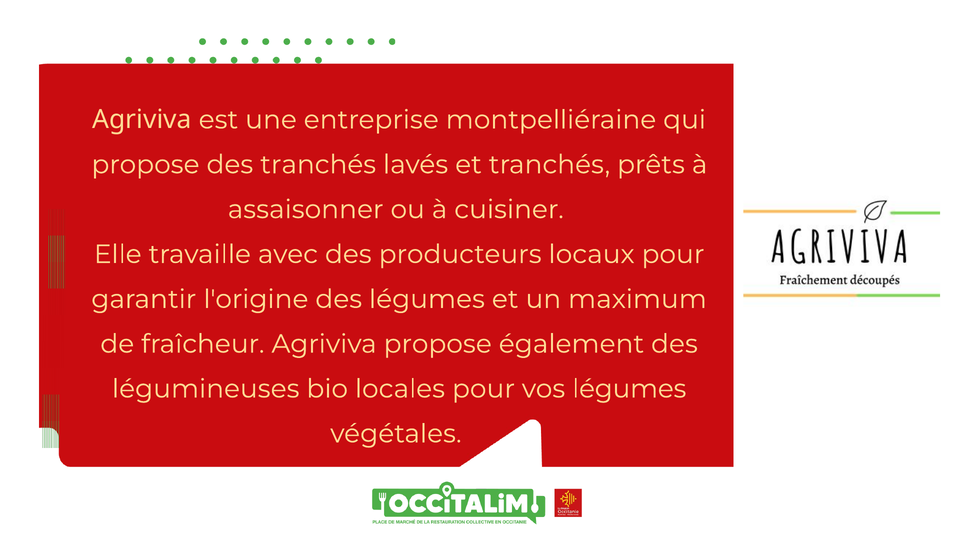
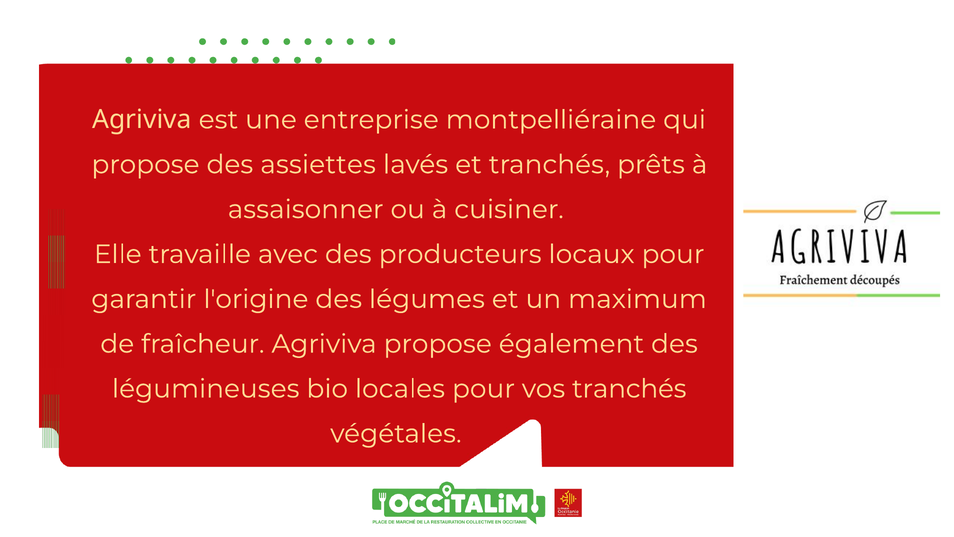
des tranchés: tranchés -> assiettes
vos légumes: légumes -> tranchés
